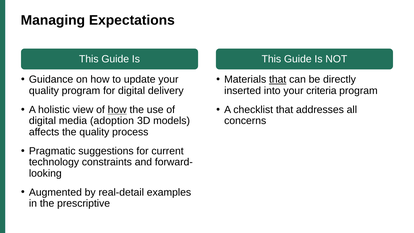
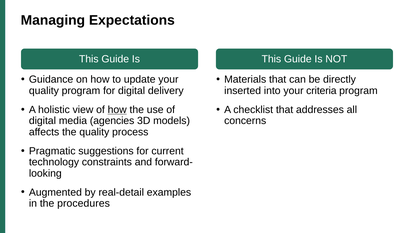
that at (278, 80) underline: present -> none
adoption: adoption -> agencies
prescriptive: prescriptive -> procedures
